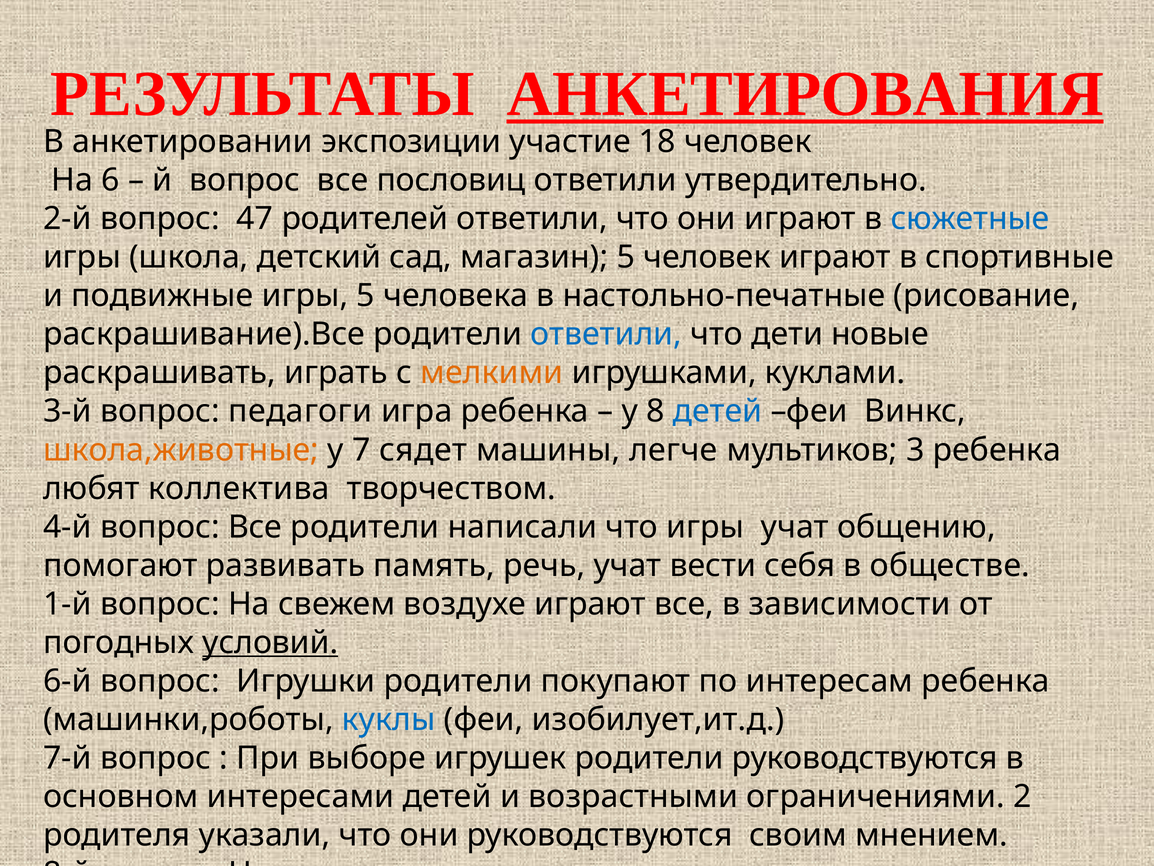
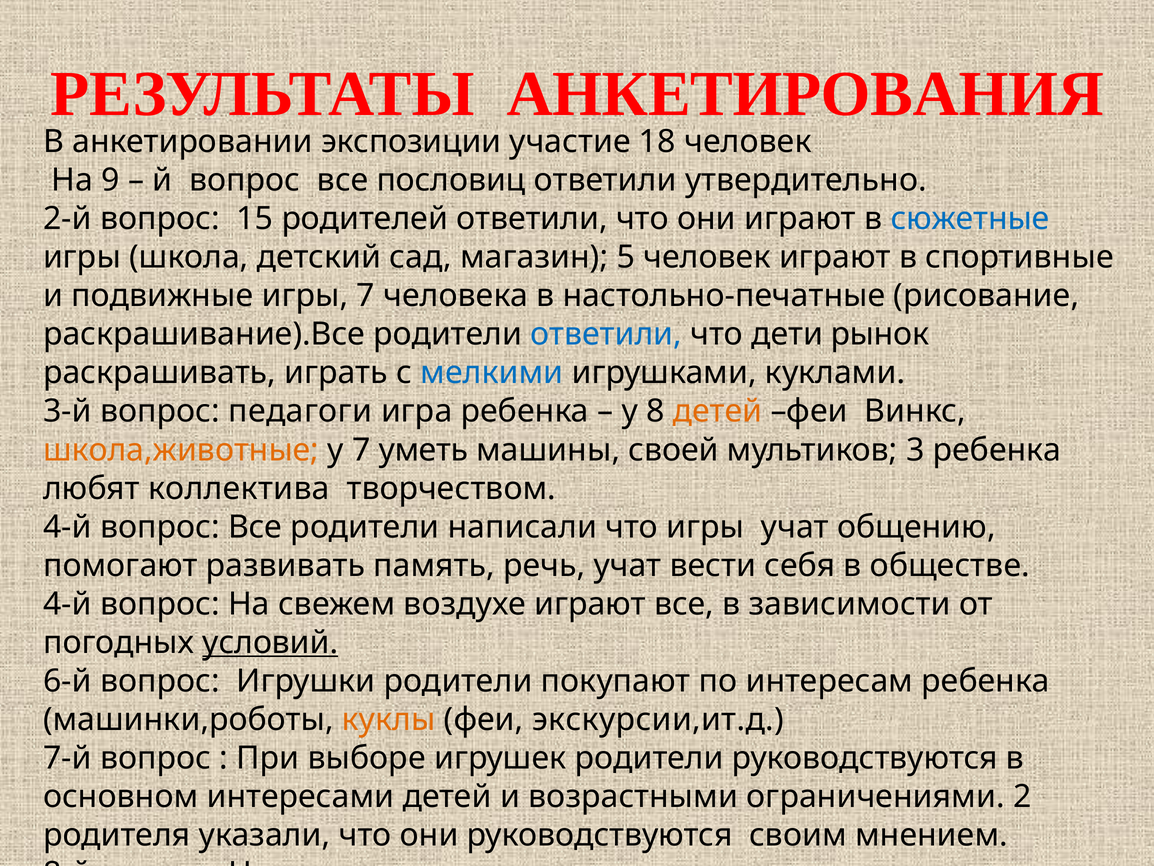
АНКЕТИРОВАНИЯ underline: present -> none
6: 6 -> 9
47: 47 -> 15
игры 5: 5 -> 7
дети новые: новые -> рынок
мелкими colour: orange -> blue
детей at (718, 411) colour: blue -> orange
сядет: сядет -> уметь
легче: легче -> своей
1-й at (67, 604): 1-й -> 4-й
куклы colour: blue -> orange
изобилует,ит.д: изобилует,ит.д -> экскурсии,ит.д
